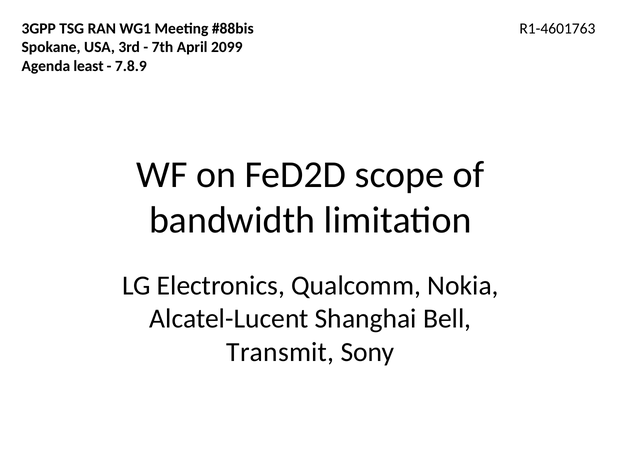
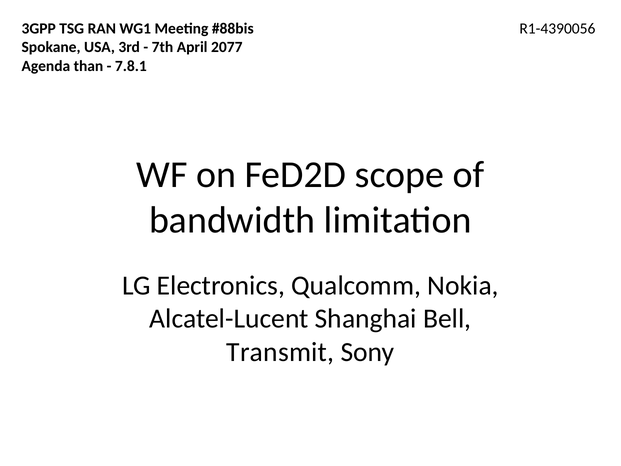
R1-4601763: R1-4601763 -> R1-4390056
2099: 2099 -> 2077
least: least -> than
7.8.9: 7.8.9 -> 7.8.1
